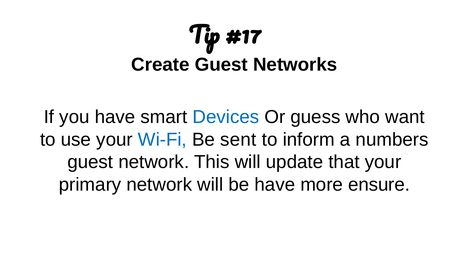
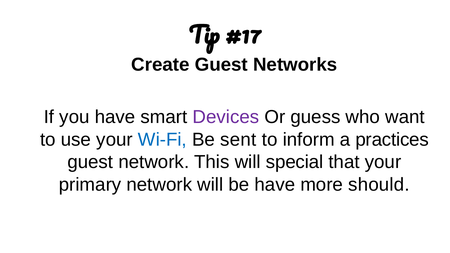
Devices colour: blue -> purple
numbers: numbers -> practices
update: update -> special
ensure: ensure -> should
